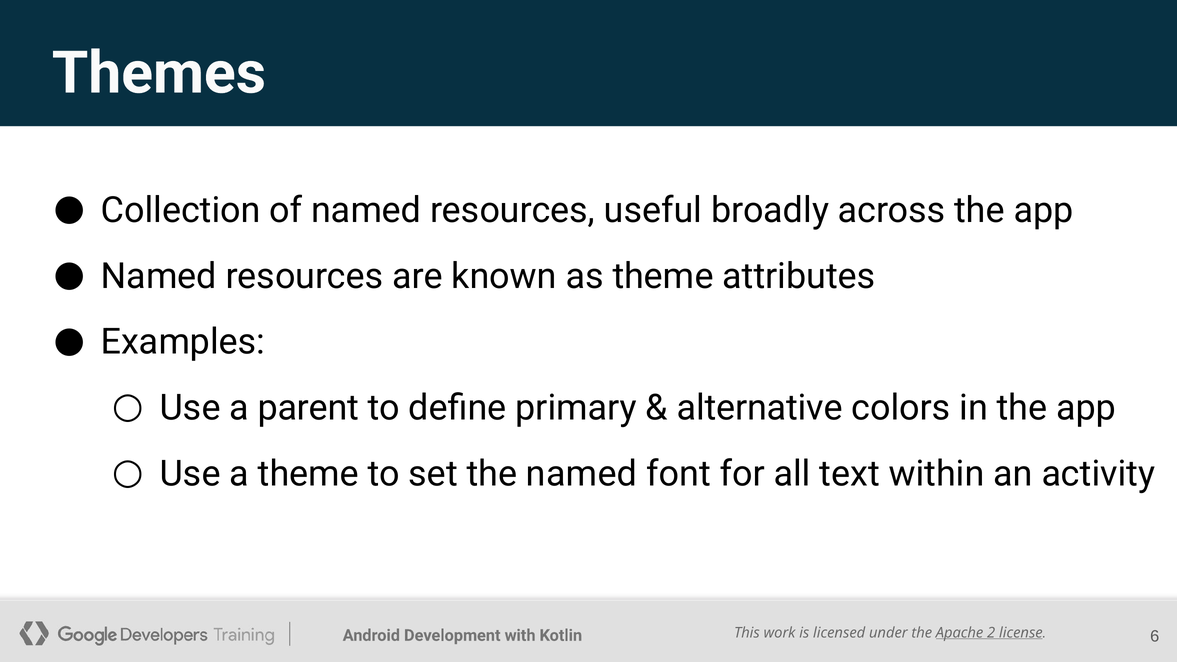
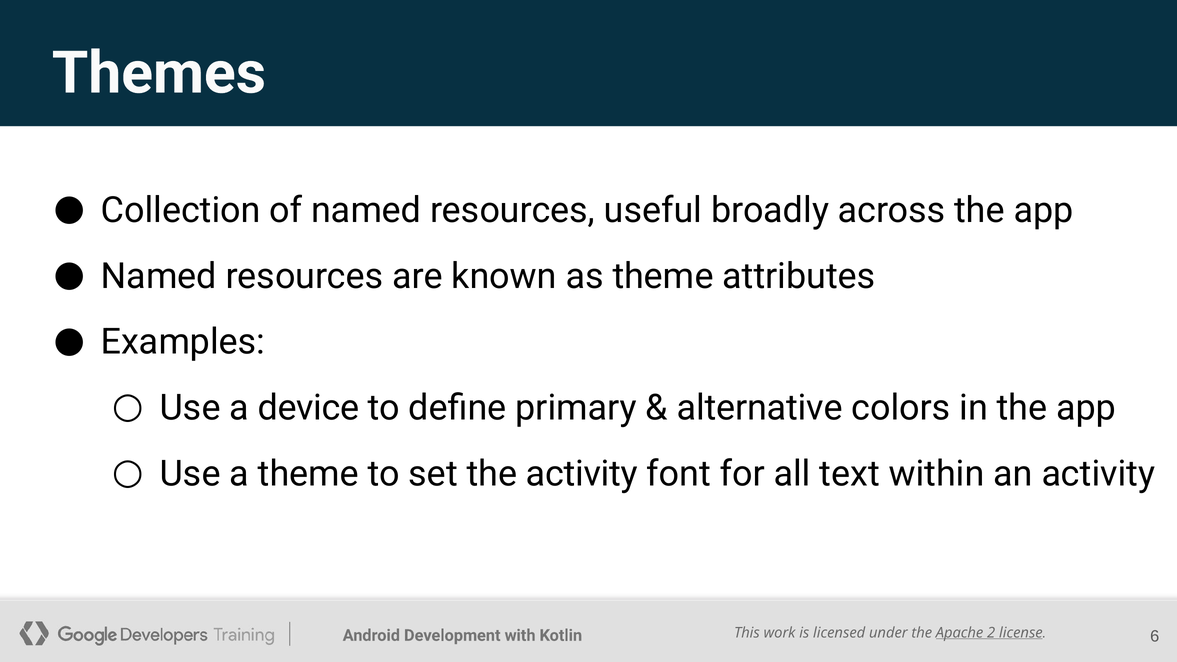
parent: parent -> device
the named: named -> activity
